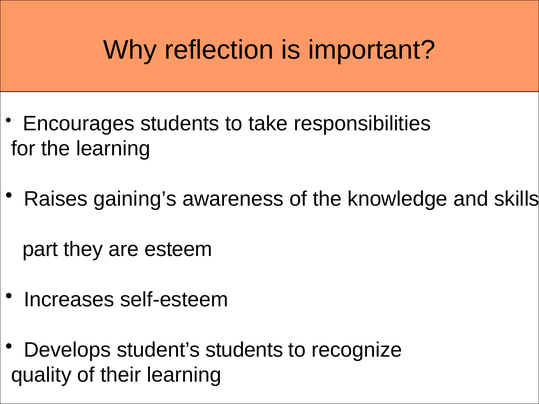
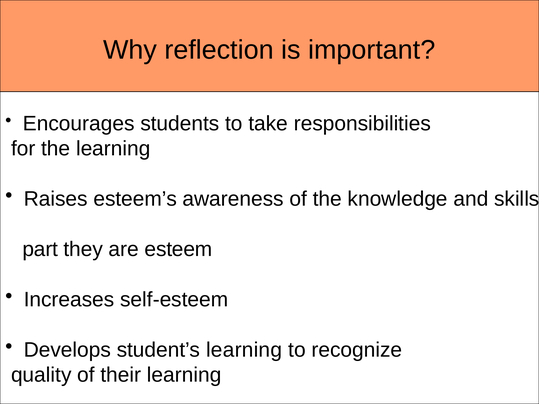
gaining’s: gaining’s -> esteem’s
student’s students: students -> learning
